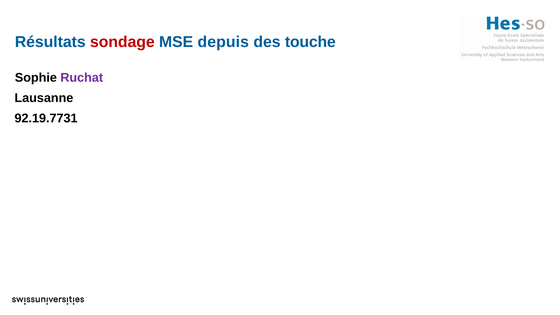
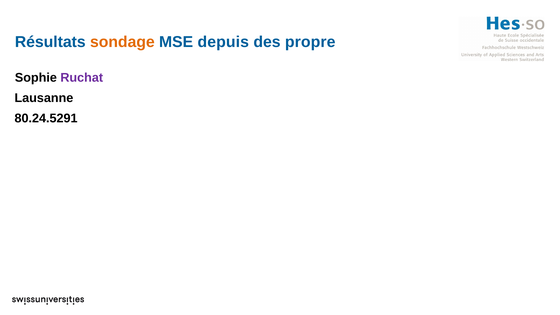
sondage colour: red -> orange
touche: touche -> propre
92.19.7731: 92.19.7731 -> 80.24.5291
